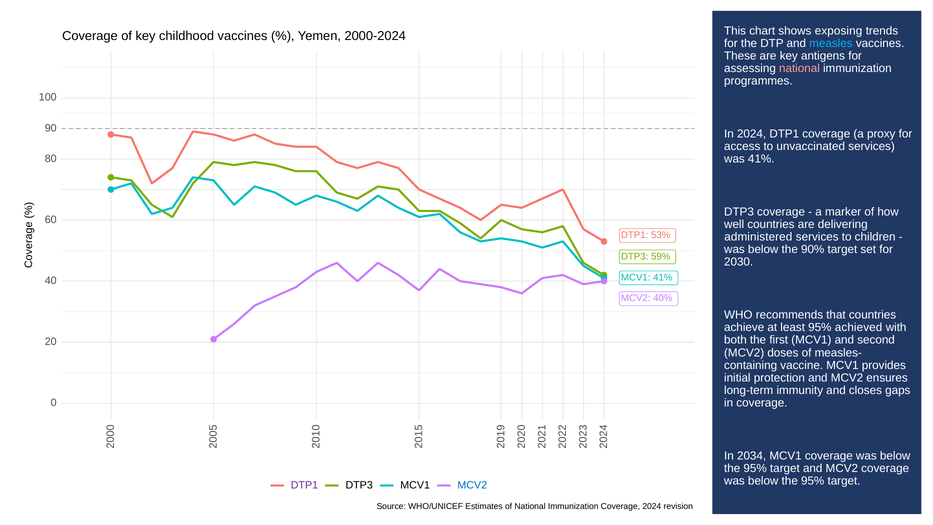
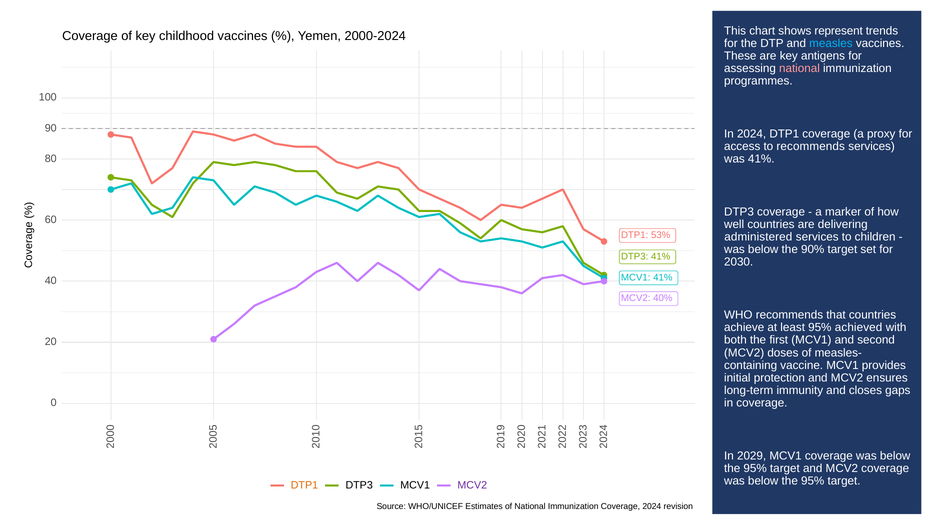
exposing: exposing -> represent
to unvaccinated: unvaccinated -> recommends
DTP3 59%: 59% -> 41%
2034: 2034 -> 2029
DTP1 at (304, 485) colour: purple -> orange
MCV2 at (472, 485) colour: blue -> purple
